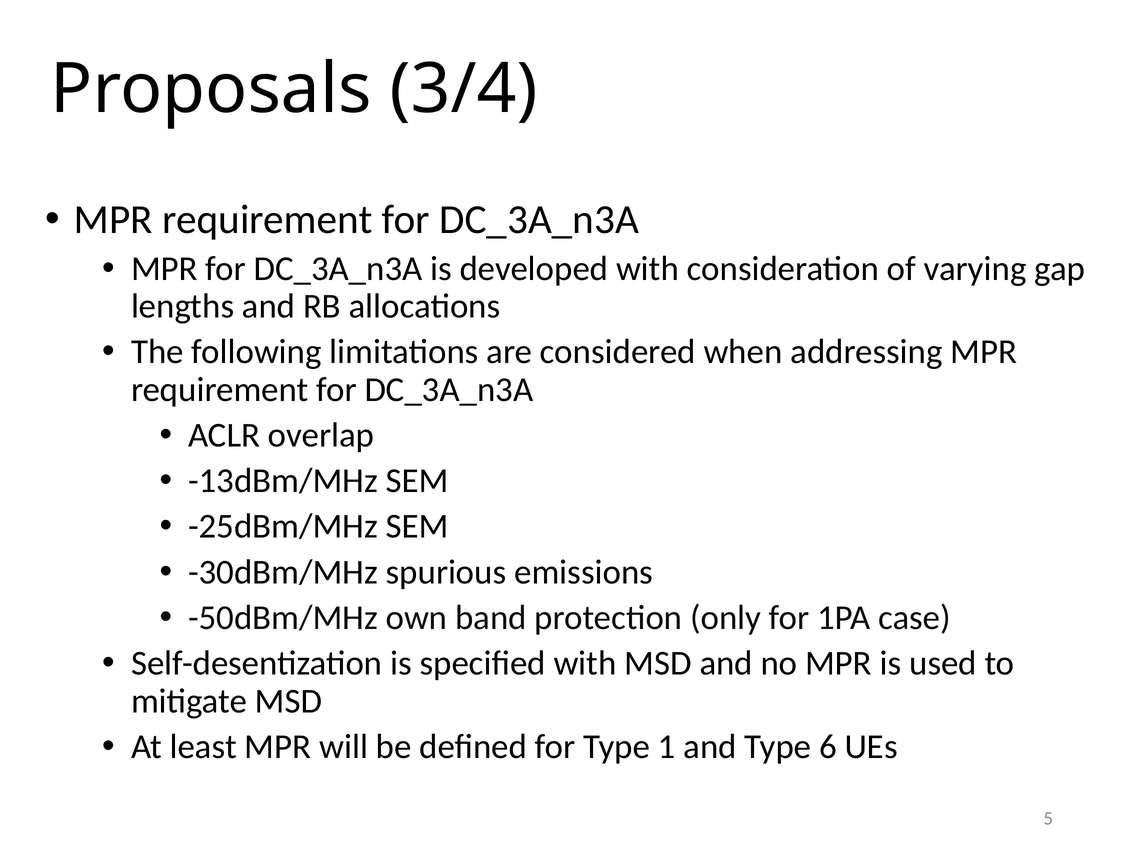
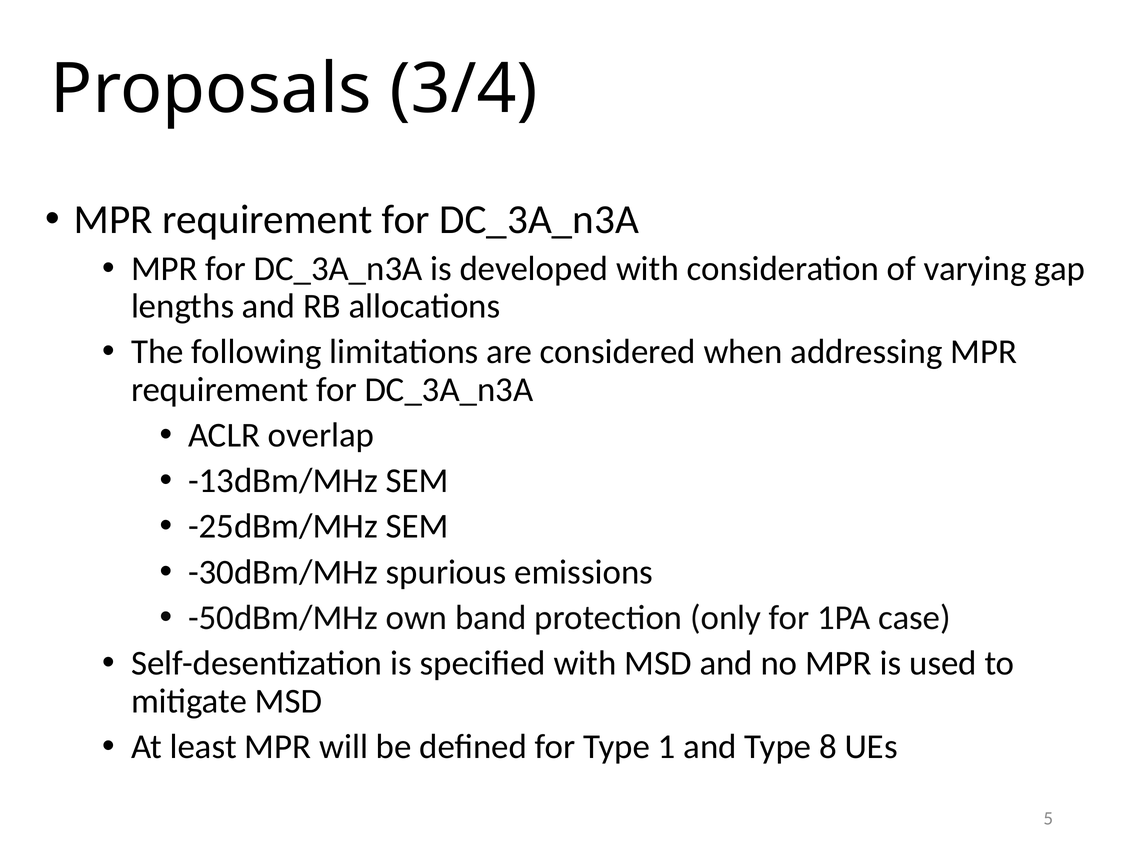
6: 6 -> 8
